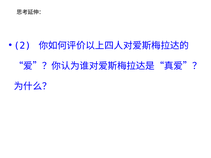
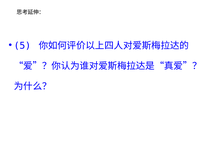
2: 2 -> 5
